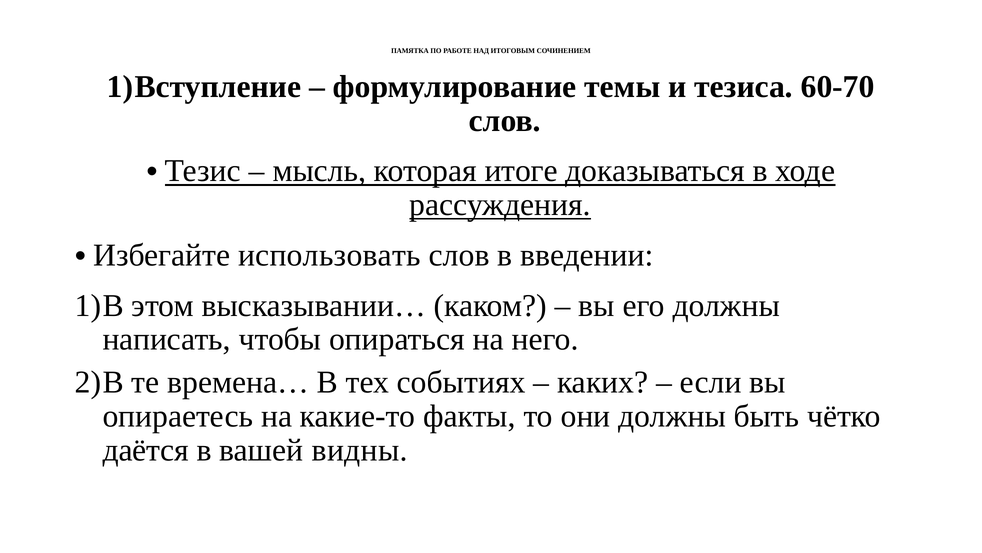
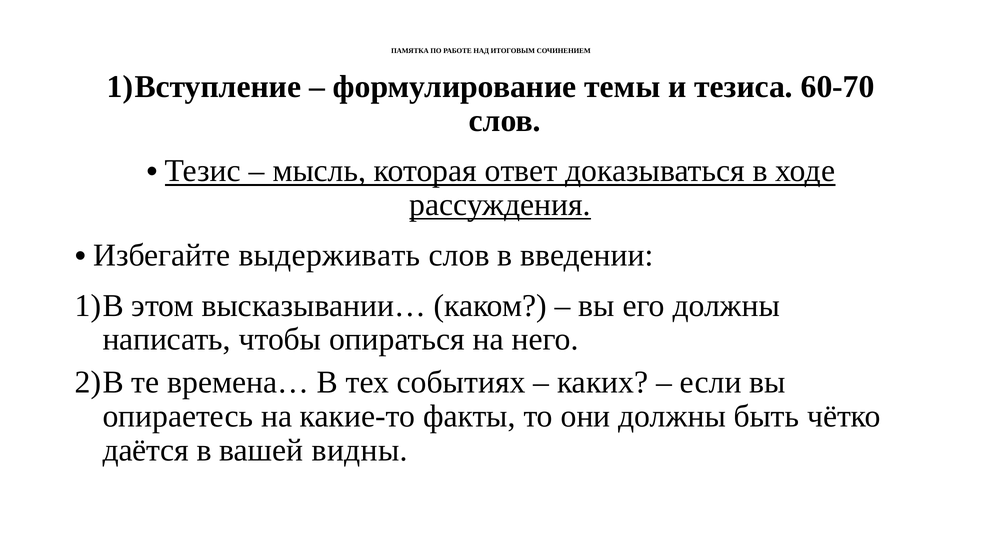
итоге: итоге -> ответ
использовать: использовать -> выдерживать
